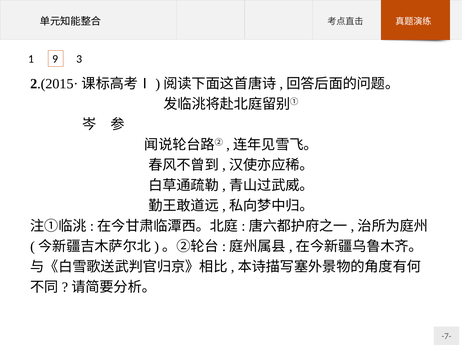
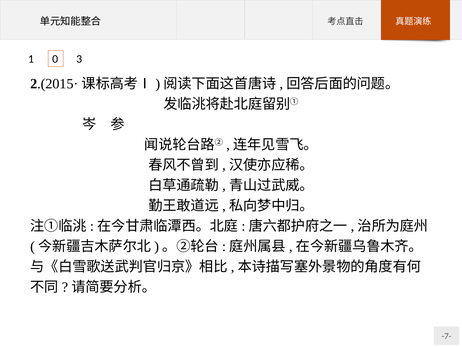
9: 9 -> 0
